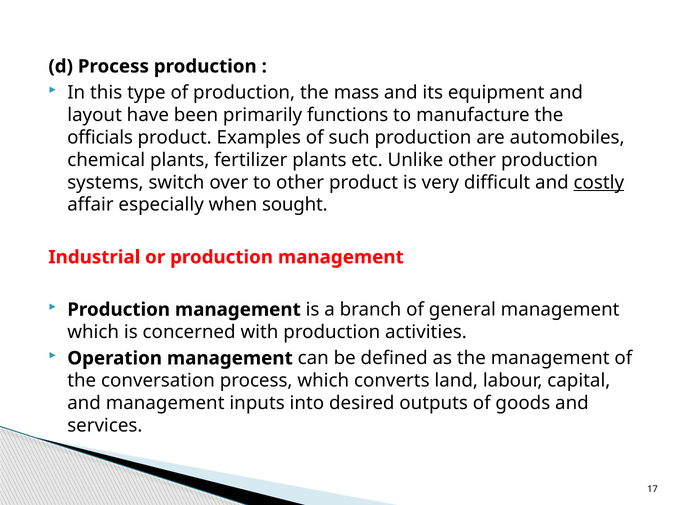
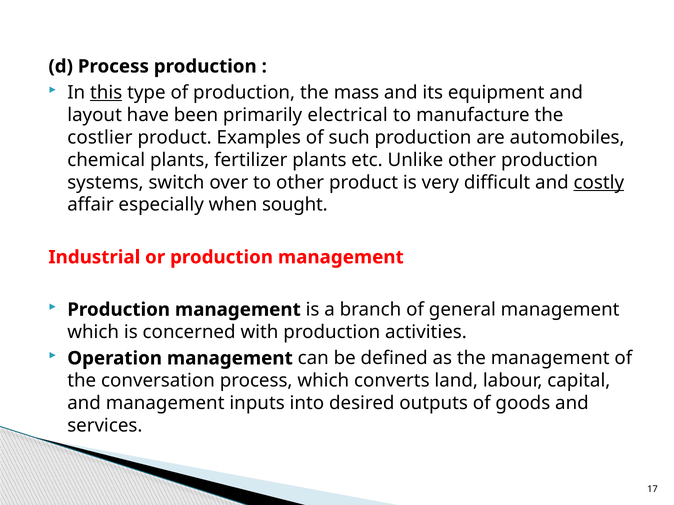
this underline: none -> present
functions: functions -> electrical
officials: officials -> costlier
